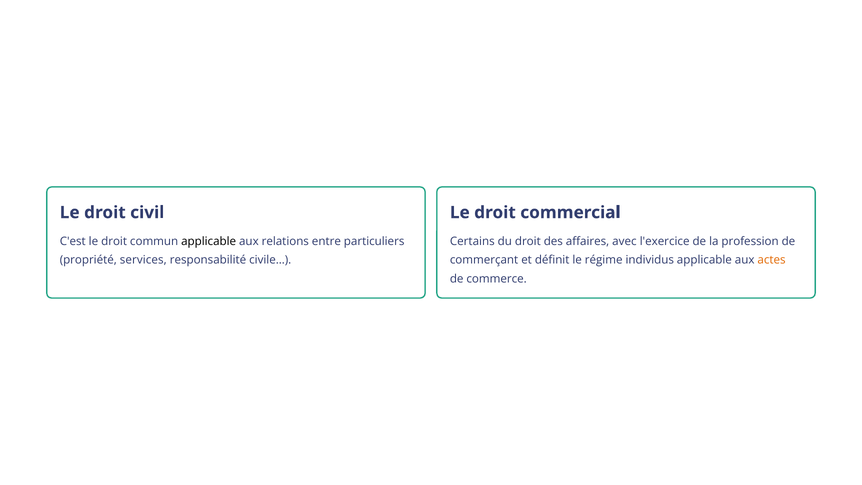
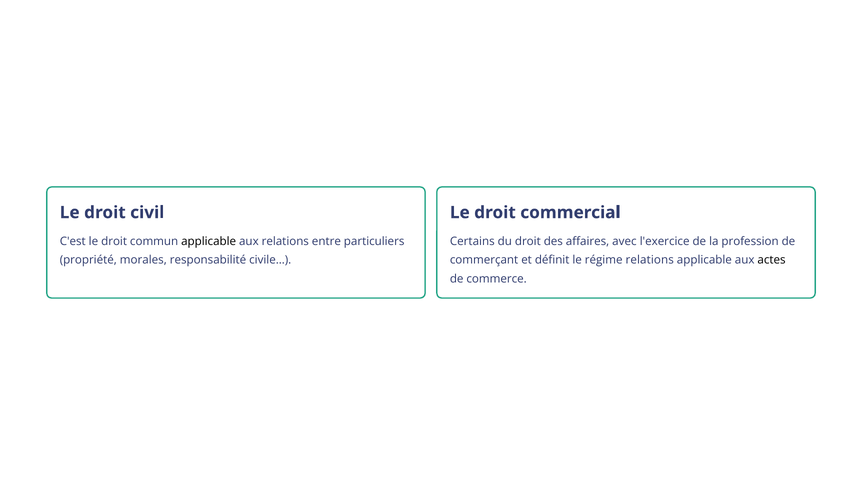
services: services -> morales
régime individus: individus -> relations
actes colour: orange -> black
